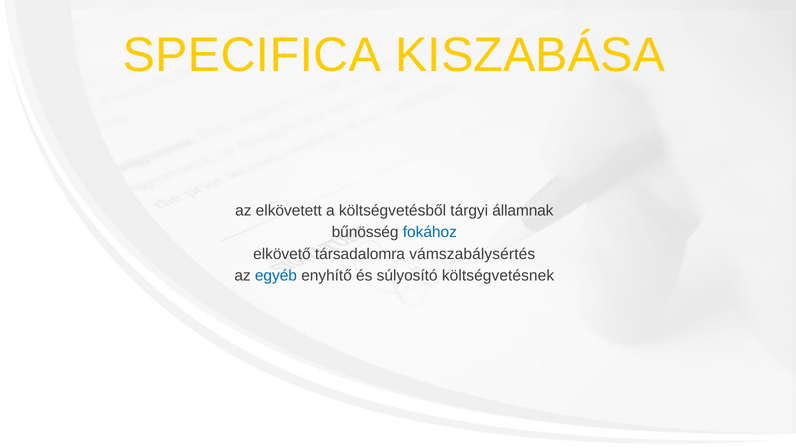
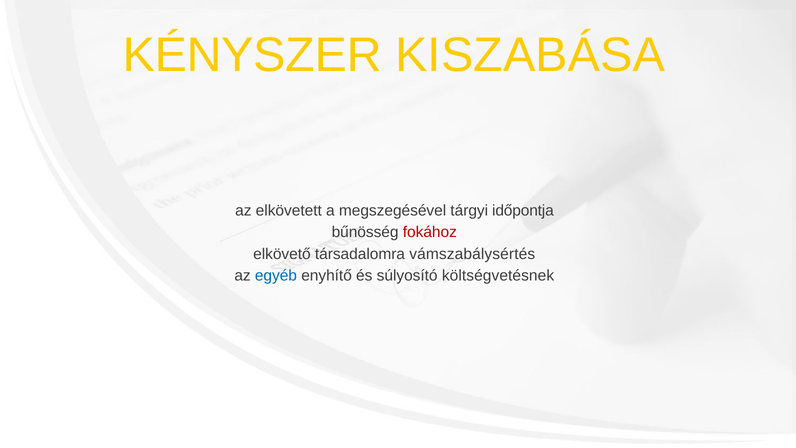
SPECIFICA: SPECIFICA -> KÉNYSZER
költségvetésből: költségvetésből -> megszegésével
államnak: államnak -> időpontja
fokához colour: blue -> red
